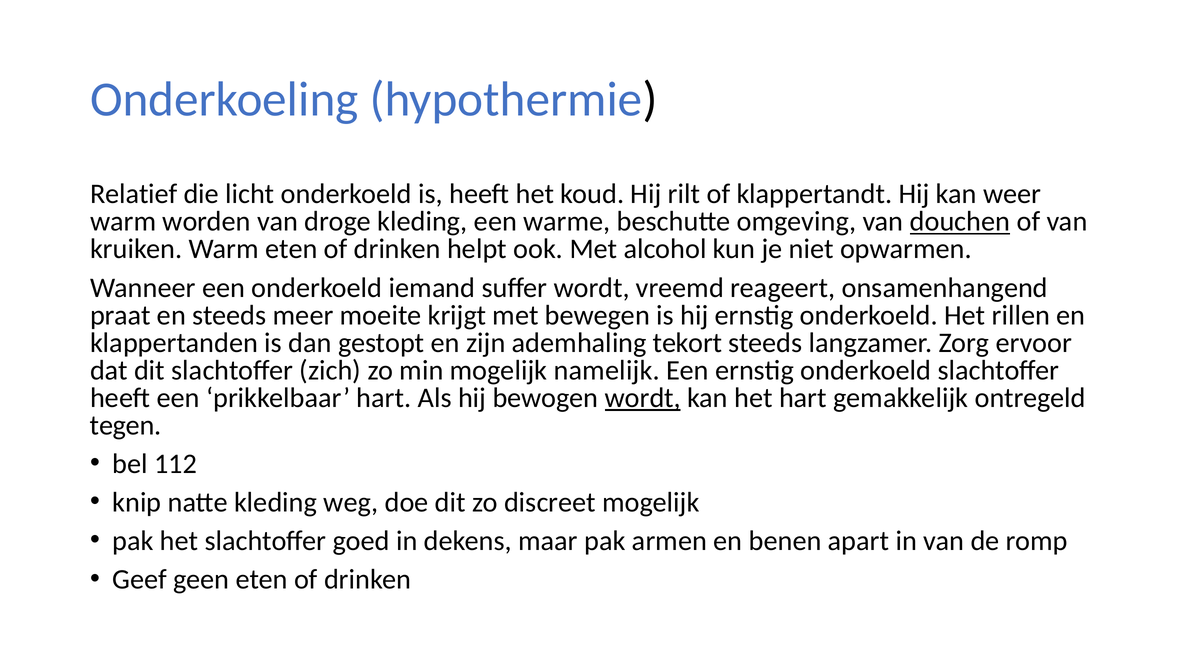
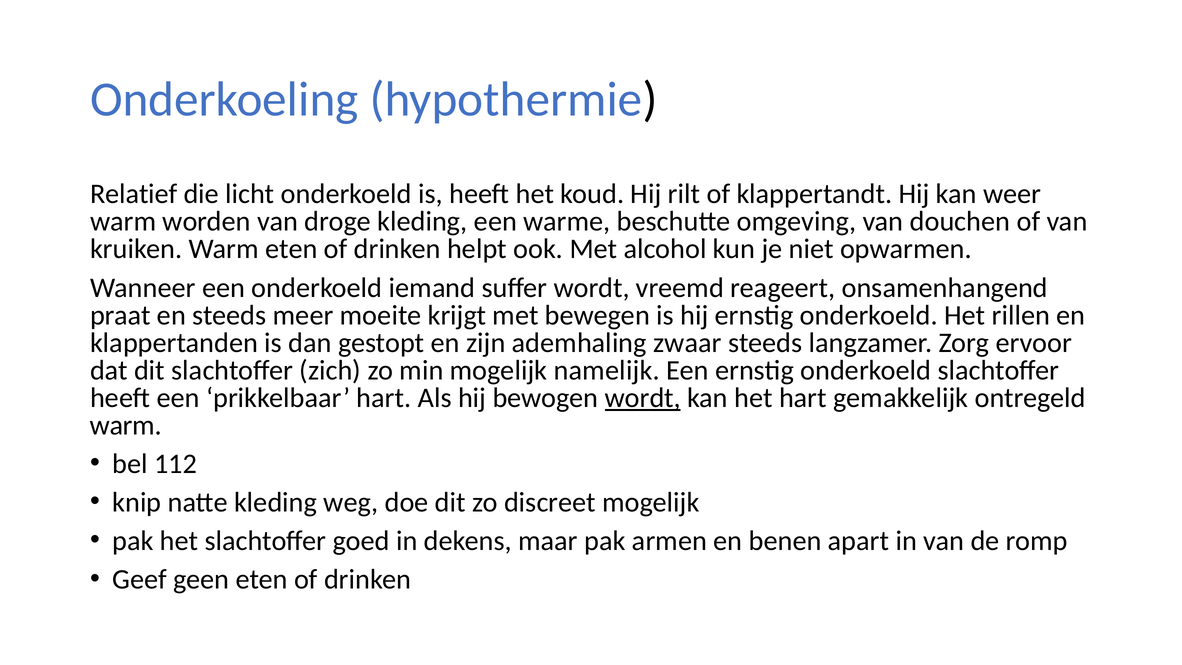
douchen underline: present -> none
tekort: tekort -> zwaar
tegen at (126, 425): tegen -> warm
